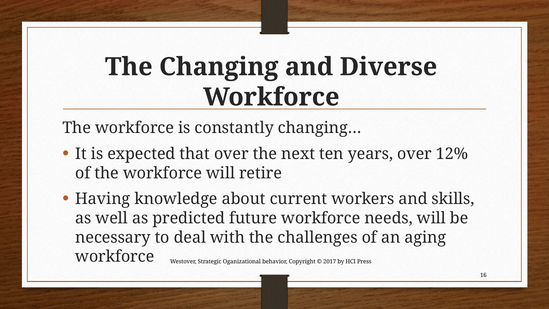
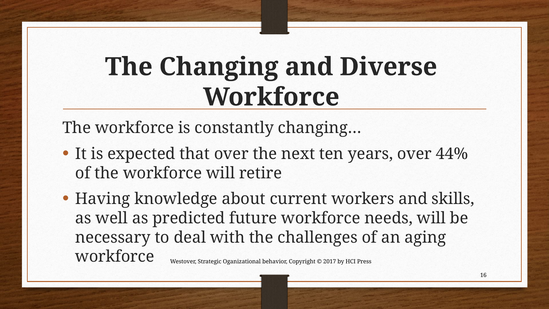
12%: 12% -> 44%
